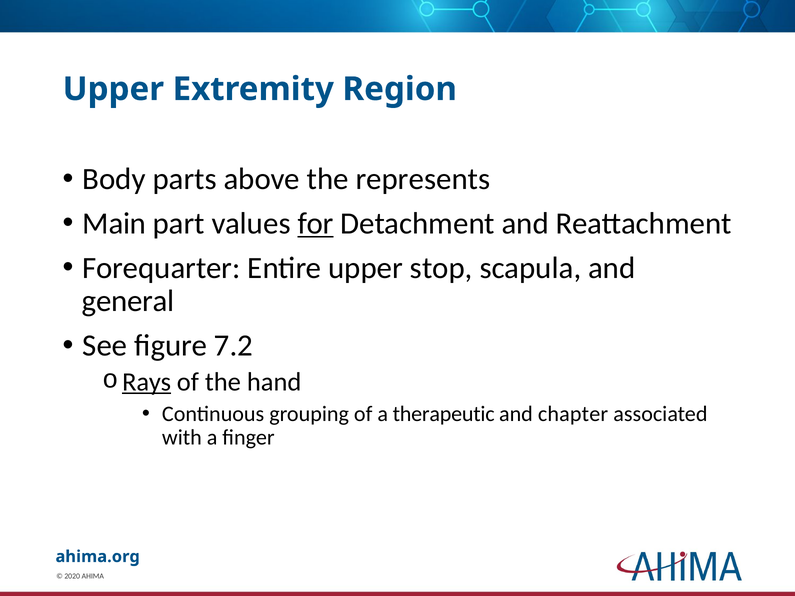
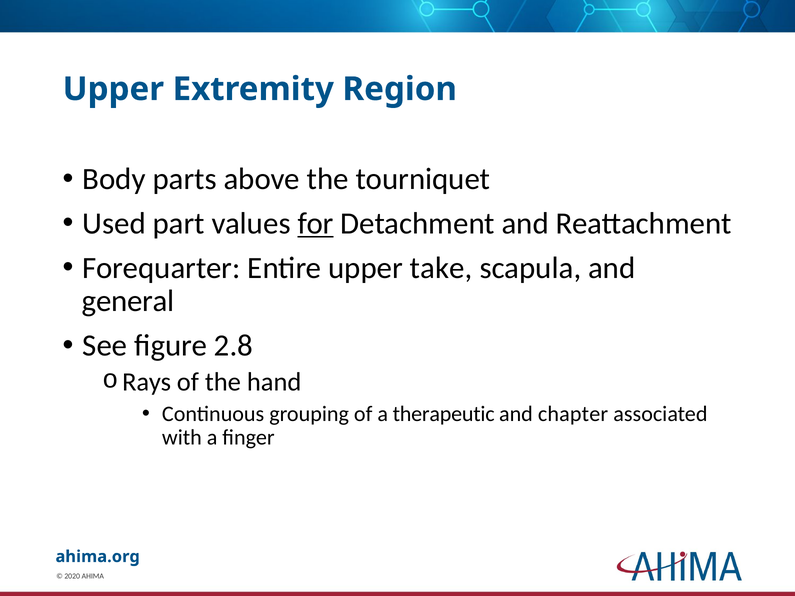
represents: represents -> tourniquet
Main: Main -> Used
stop: stop -> take
7.2: 7.2 -> 2.8
Rays underline: present -> none
